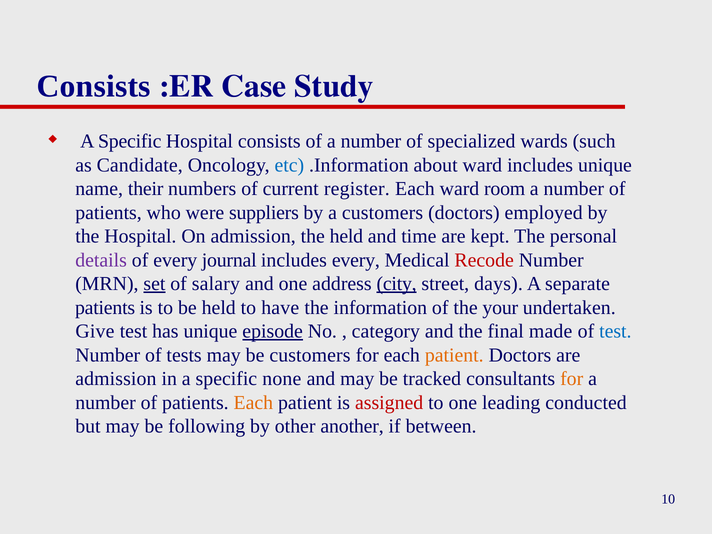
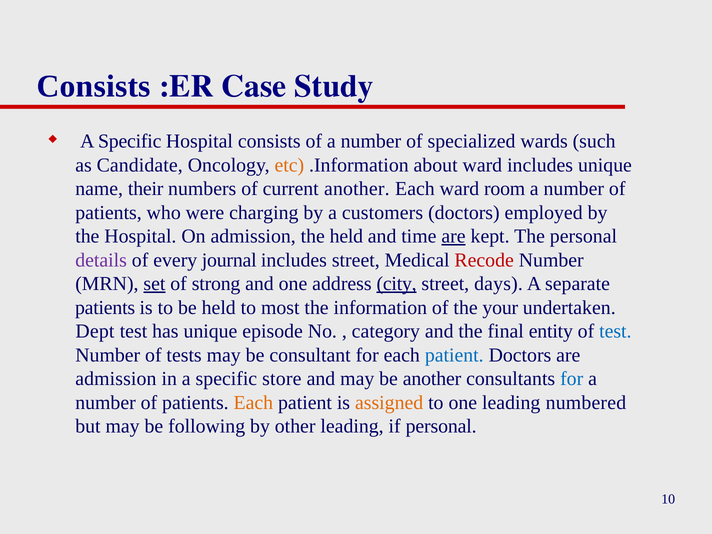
etc colour: blue -> orange
current register: register -> another
suppliers: suppliers -> charging
are at (453, 236) underline: none -> present
includes every: every -> street
salary: salary -> strong
have: have -> most
Give: Give -> Dept
episode underline: present -> none
made: made -> entity
be customers: customers -> consultant
patient at (454, 355) colour: orange -> blue
none: none -> store
be tracked: tracked -> another
for at (572, 379) colour: orange -> blue
assigned colour: red -> orange
conducted: conducted -> numbered
other another: another -> leading
if between: between -> personal
